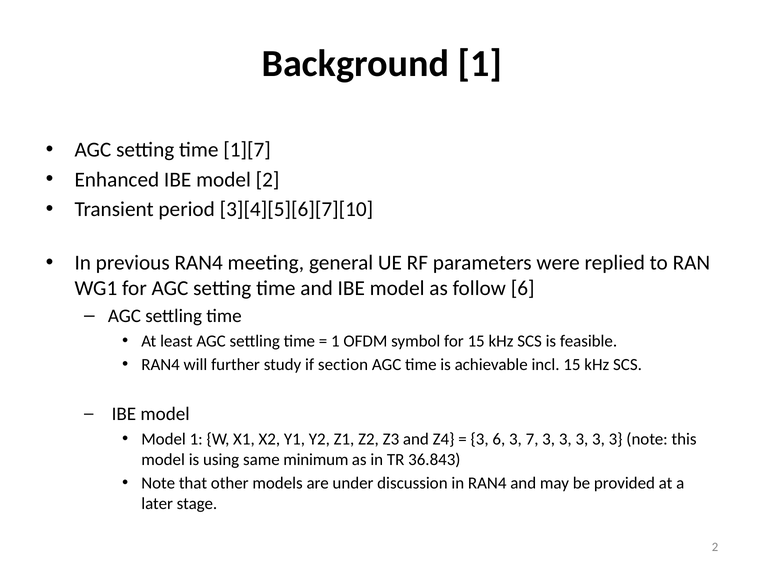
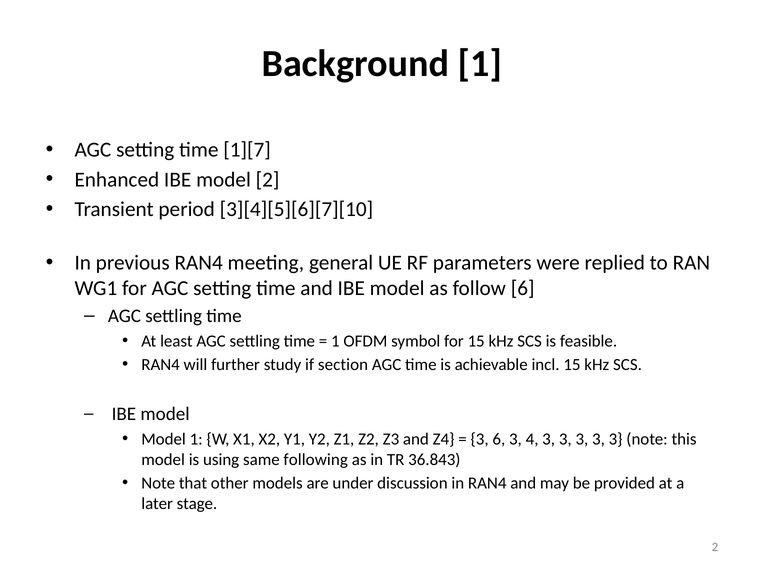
7: 7 -> 4
minimum: minimum -> following
